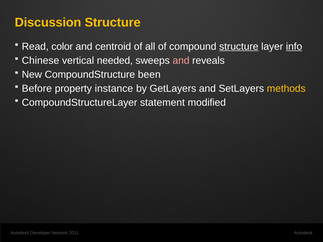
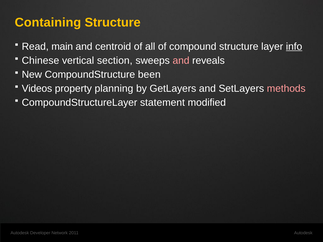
Discussion: Discussion -> Containing
color: color -> main
structure at (239, 47) underline: present -> none
needed: needed -> section
Before: Before -> Videos
instance: instance -> planning
methods colour: yellow -> pink
